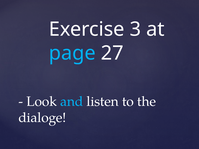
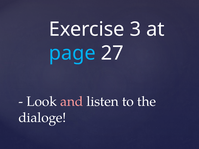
and colour: light blue -> pink
